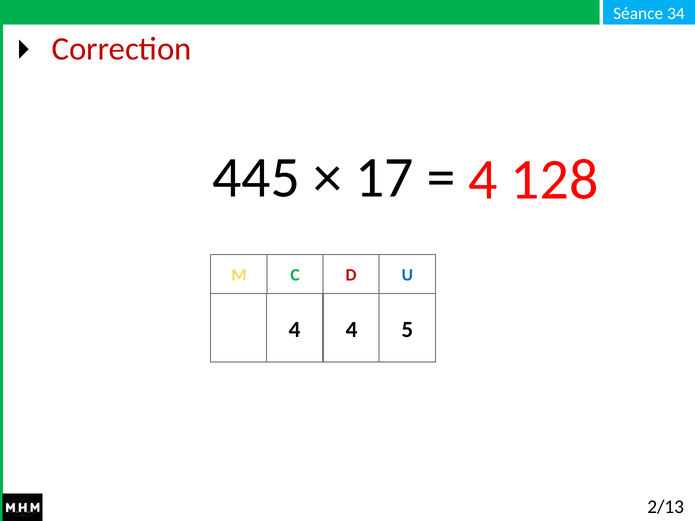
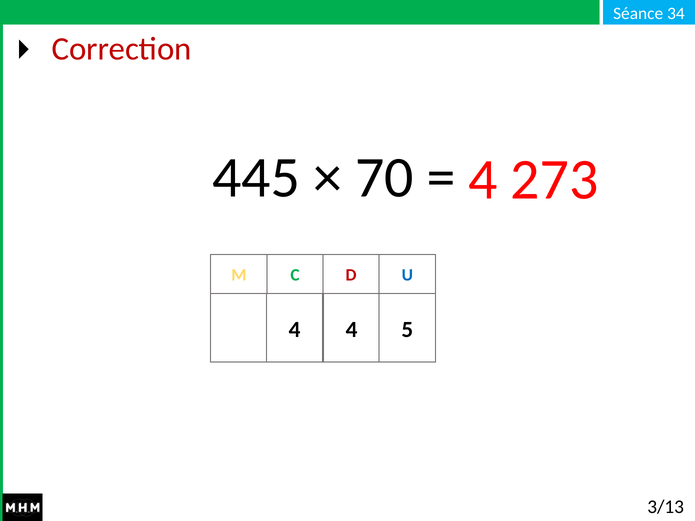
17: 17 -> 70
128: 128 -> 273
2/13: 2/13 -> 3/13
